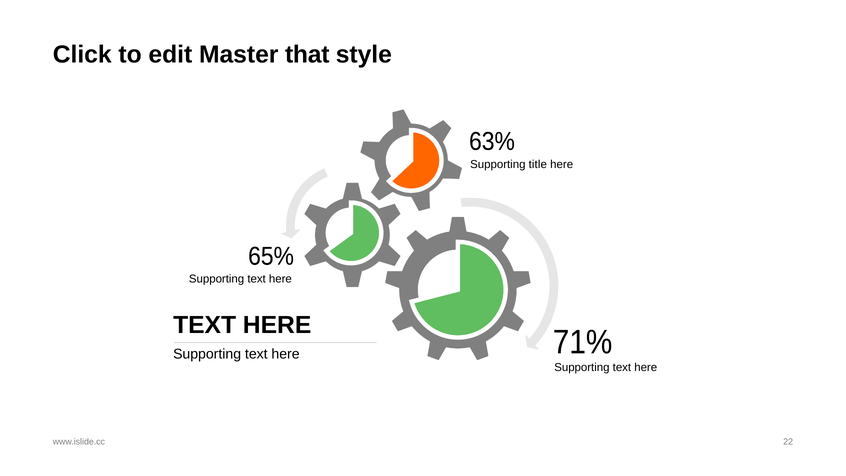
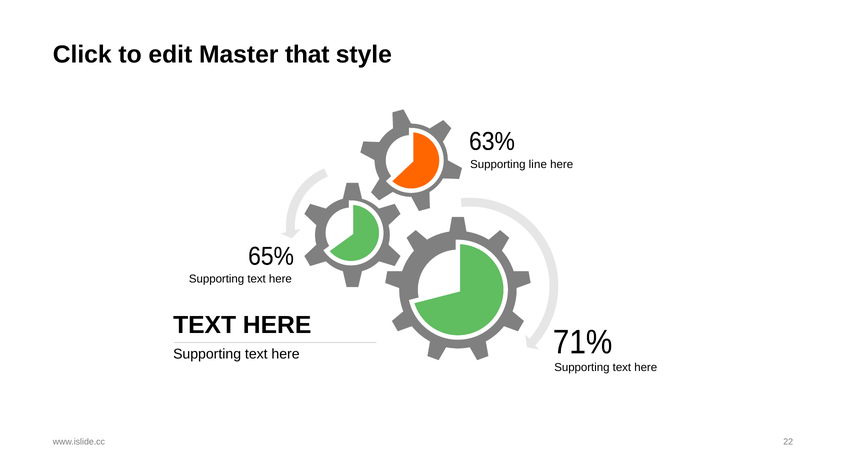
title: title -> line
